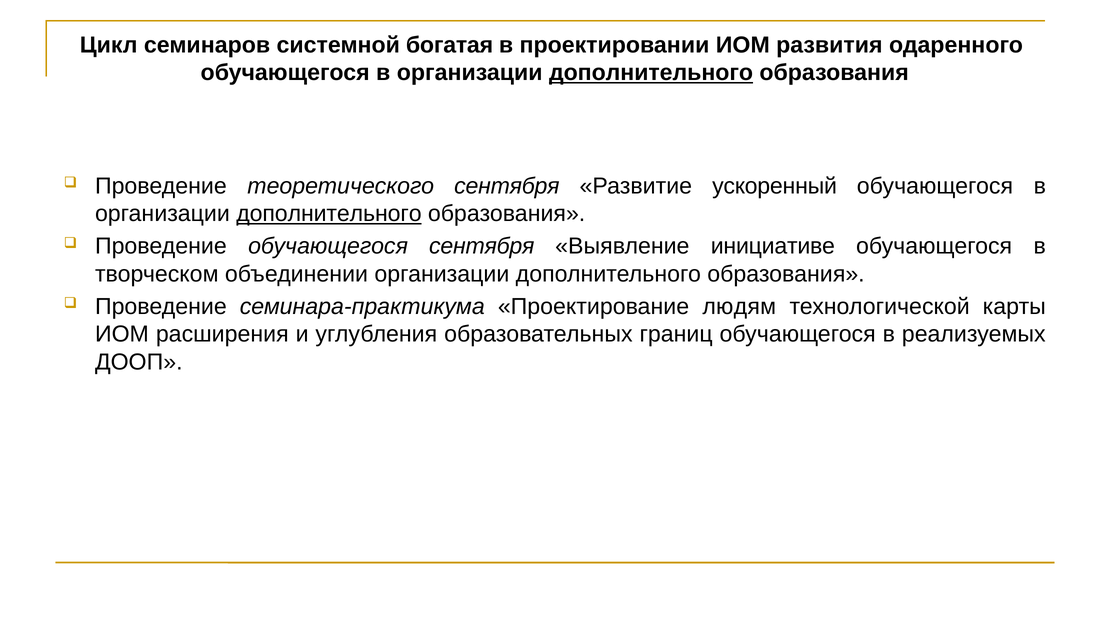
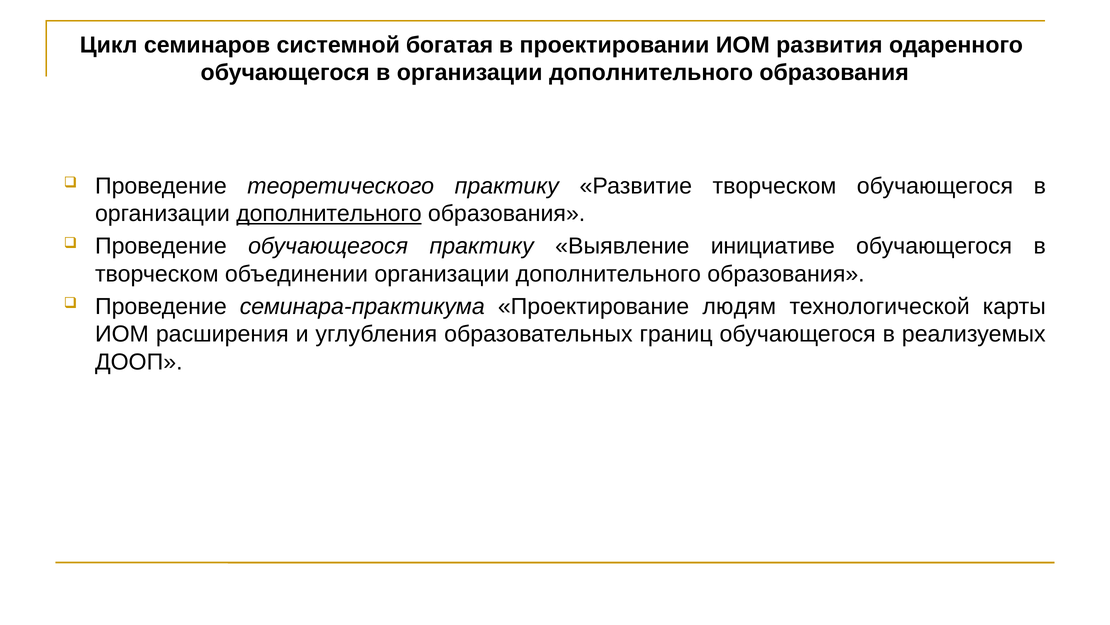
дополнительного at (651, 73) underline: present -> none
теоретического сентября: сентября -> практику
Развитие ускоренный: ускоренный -> творческом
обучающегося сентября: сентября -> практику
